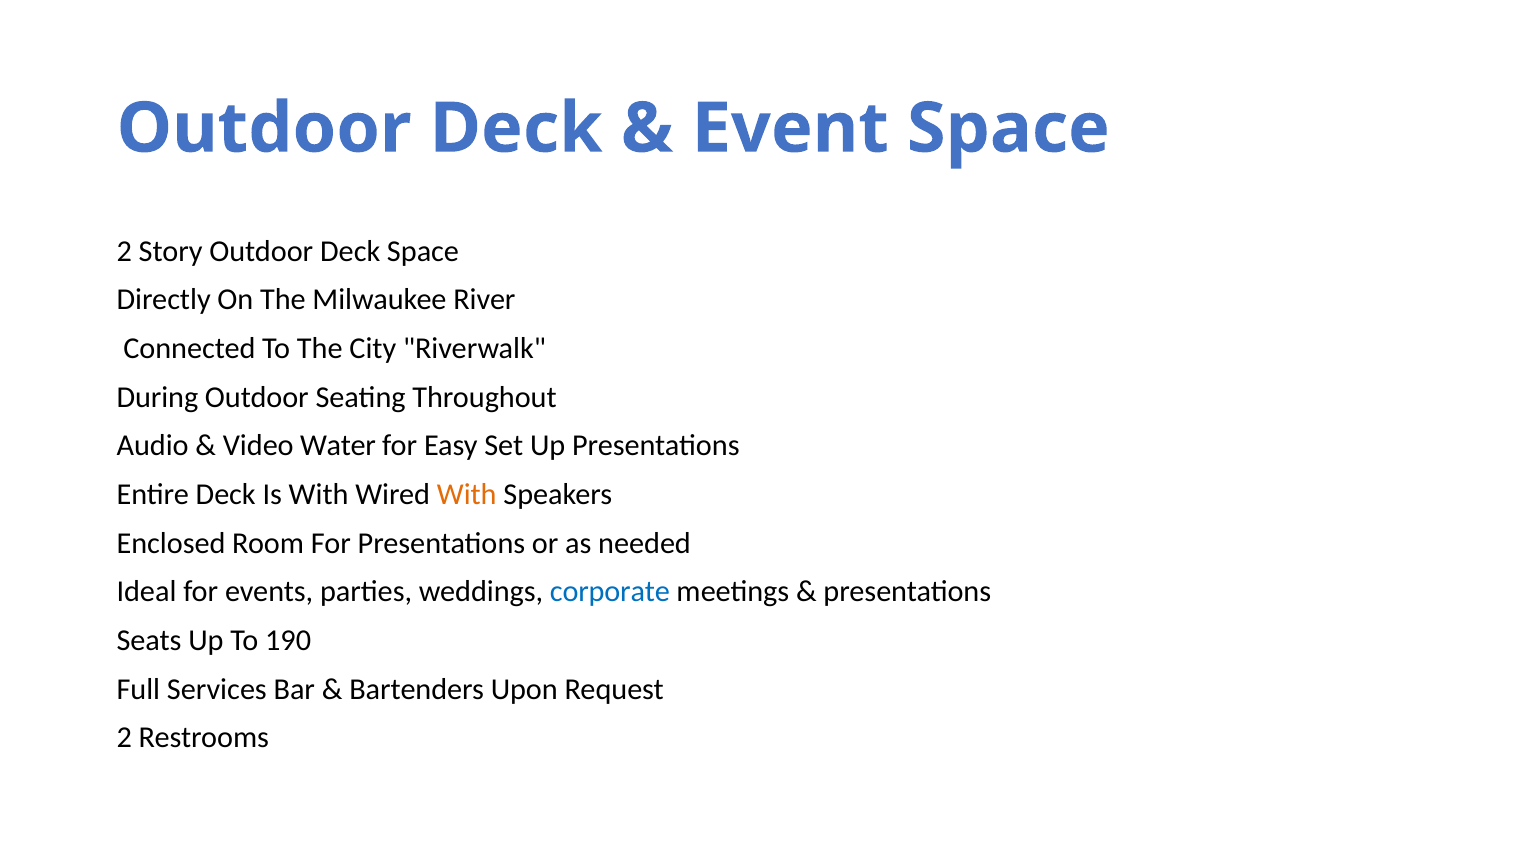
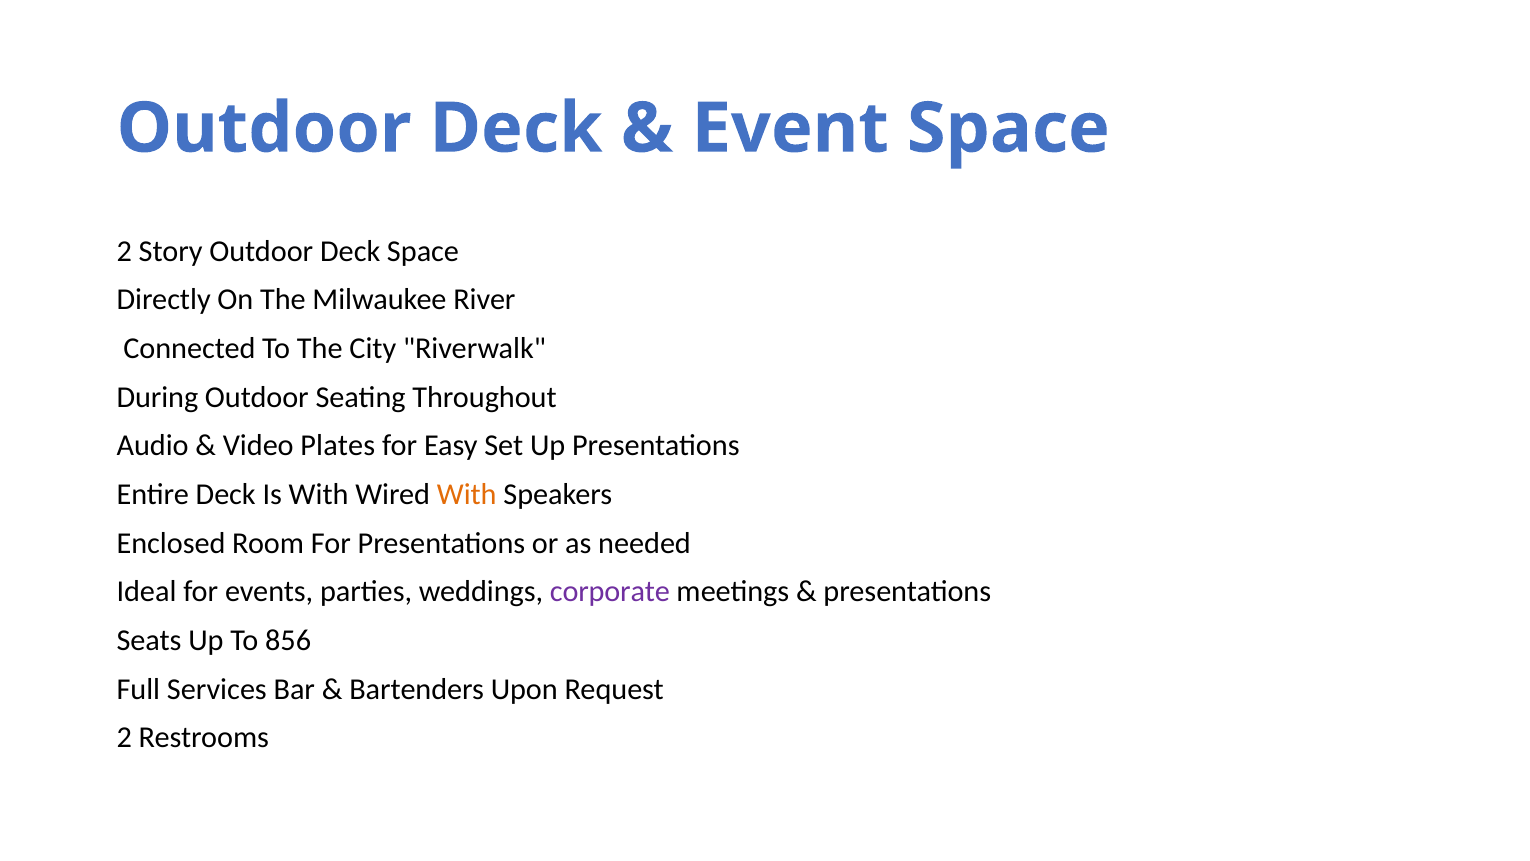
Water: Water -> Plates
corporate colour: blue -> purple
190: 190 -> 856
